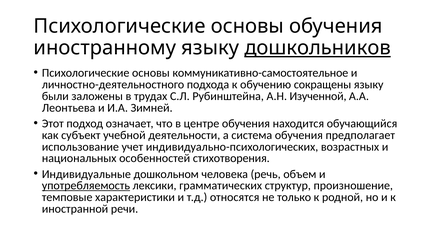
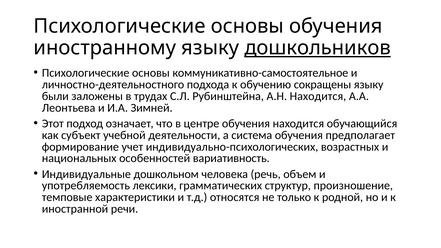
А.Н Изученной: Изученной -> Находится
использование: использование -> формирование
стихотворения: стихотворения -> вариативность
употребляемость underline: present -> none
